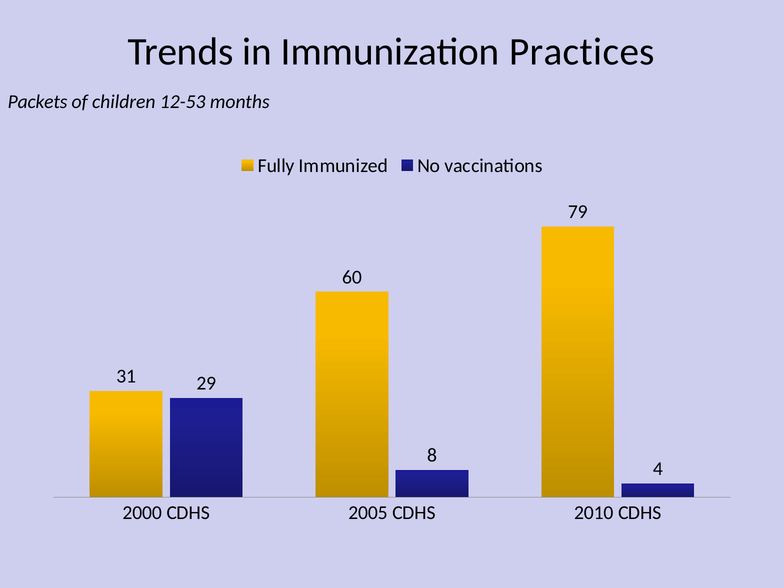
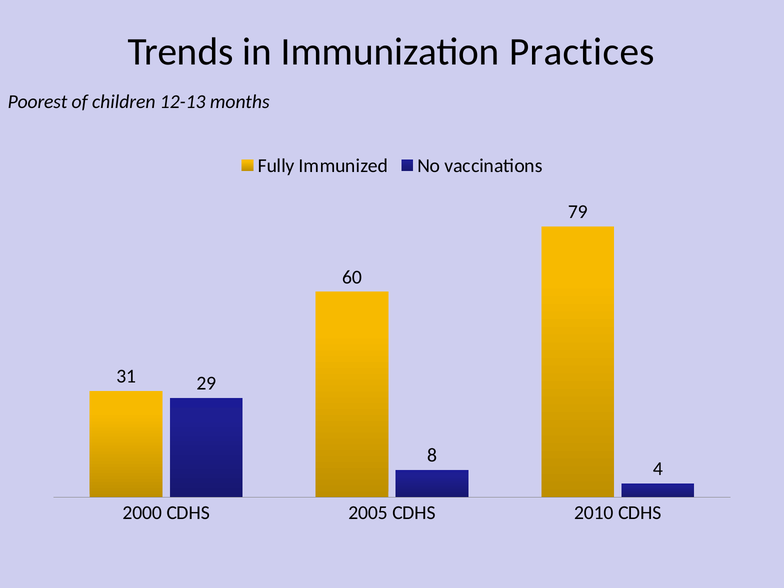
Packets: Packets -> Poorest
12-53: 12-53 -> 12-13
